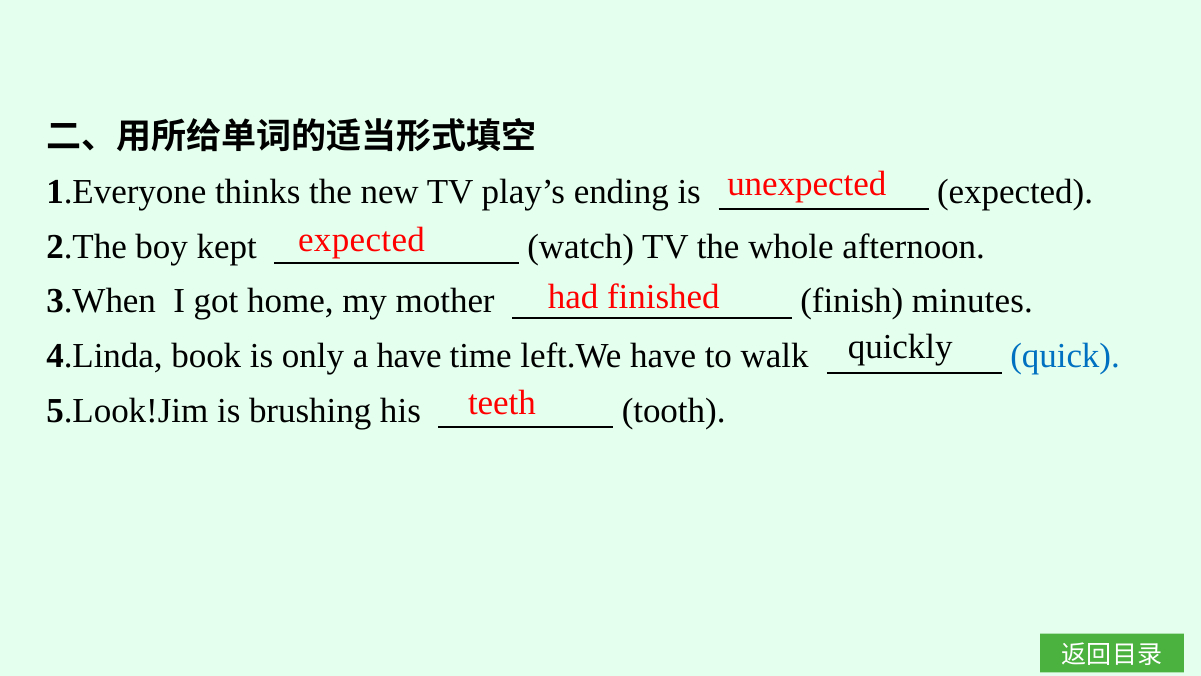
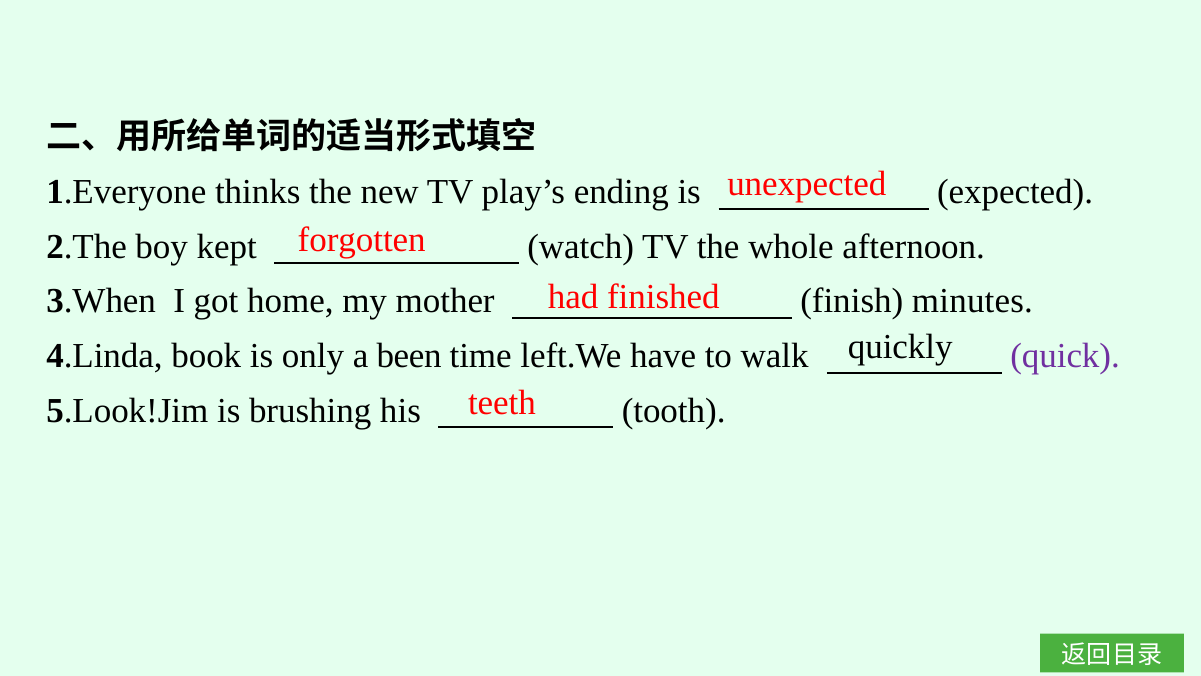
expected at (362, 240): expected -> forgotten
a have: have -> been
quick colour: blue -> purple
